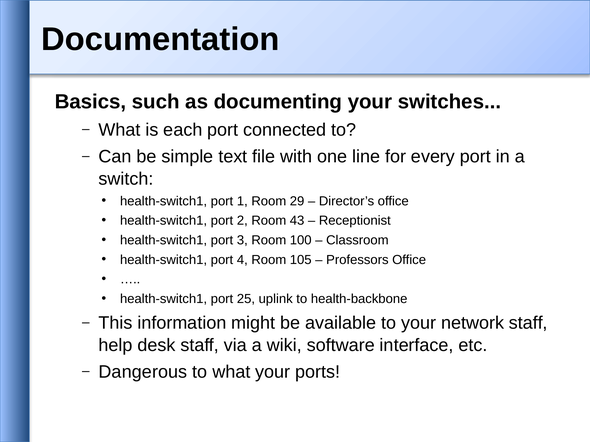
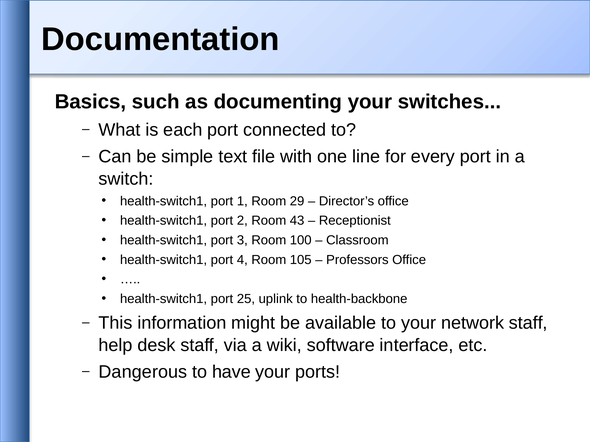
to what: what -> have
